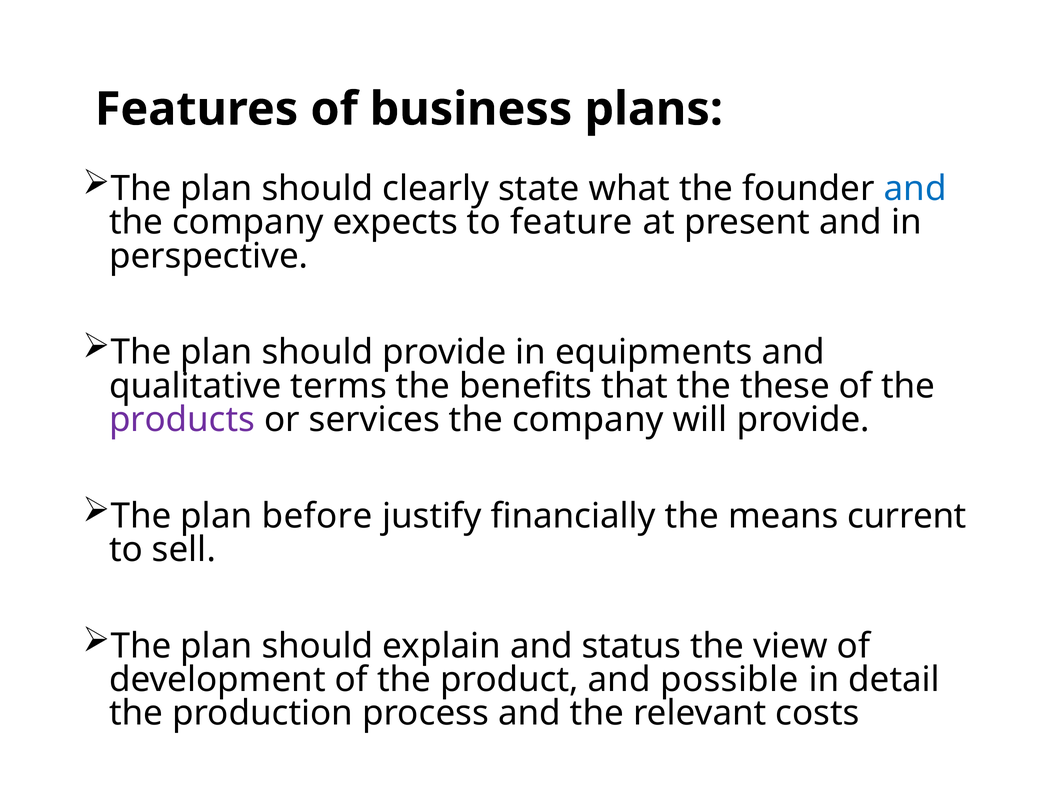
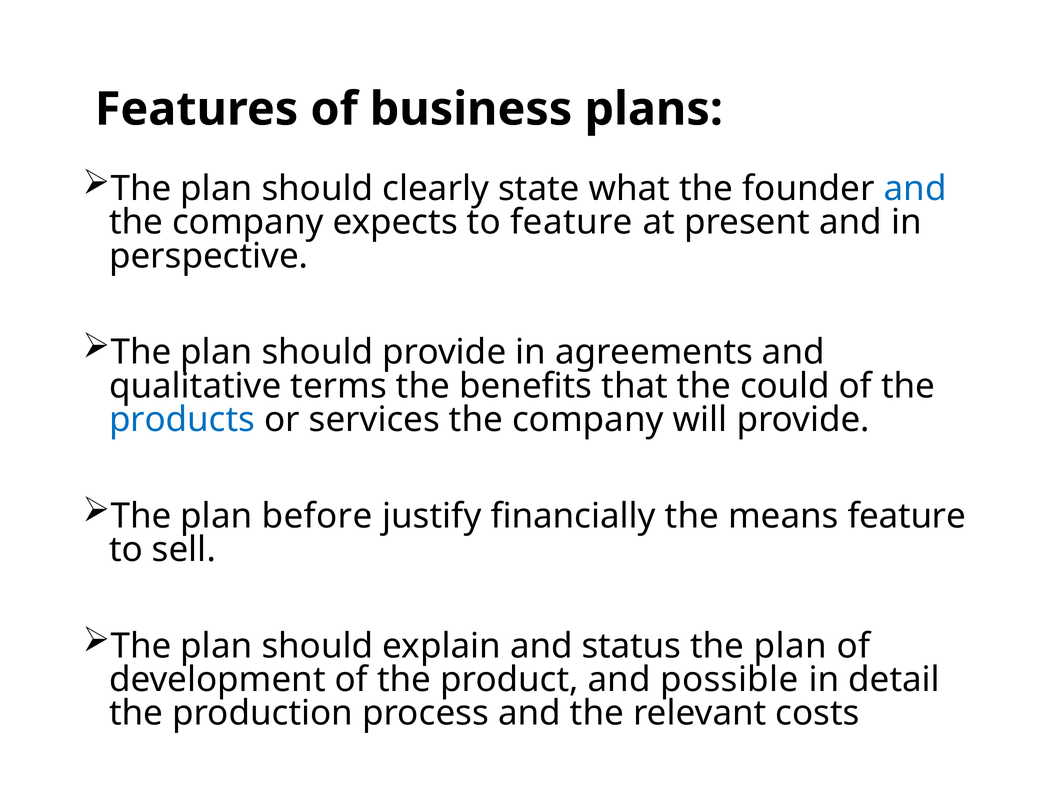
equipments: equipments -> agreements
these: these -> could
products colour: purple -> blue
means current: current -> feature
view at (790, 646): view -> plan
